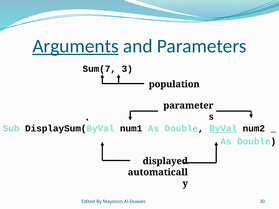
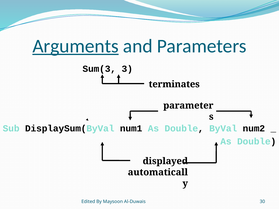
Sum(7: Sum(7 -> Sum(3
population: population -> terminates
ByVal underline: present -> none
